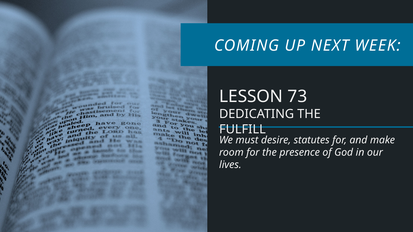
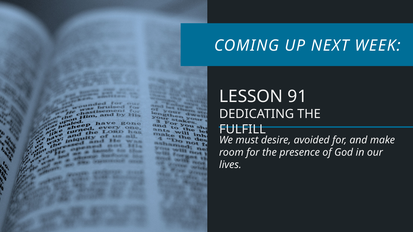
73: 73 -> 91
statutes: statutes -> avoided
